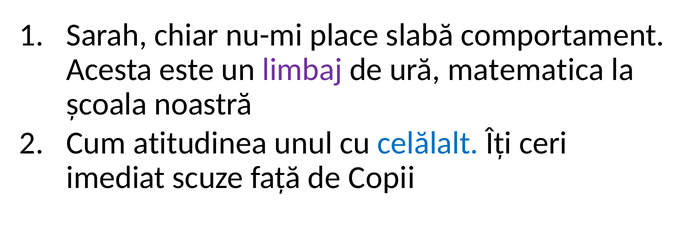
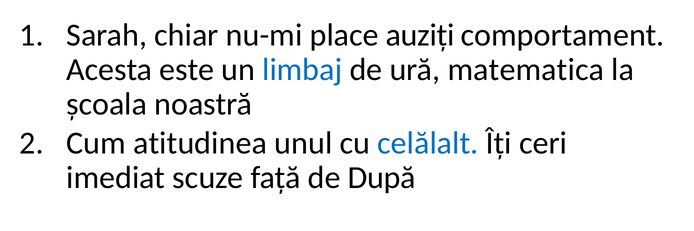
slabă: slabă -> auziți
limbaj colour: purple -> blue
Copii: Copii -> După
